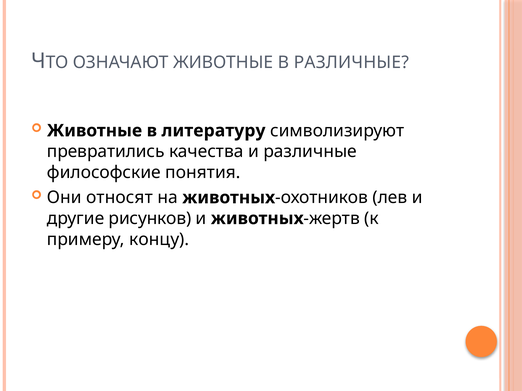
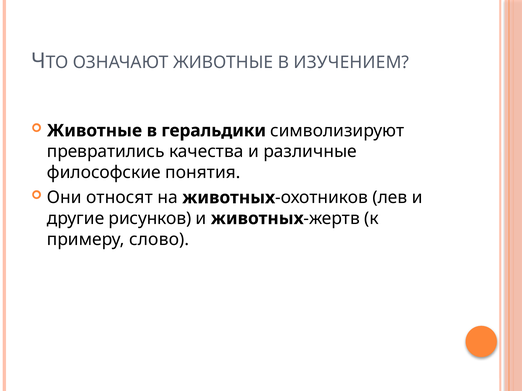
В РАЗЛИЧНЫЕ: РАЗЛИЧНЫЕ -> ИЗУЧЕНИЕМ
литературу: литературу -> геральдики
концу: концу -> слово
